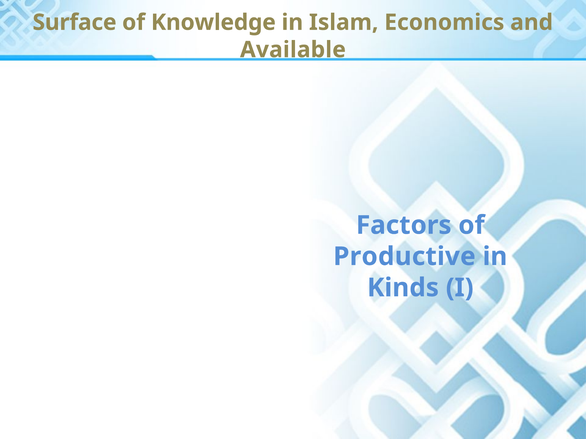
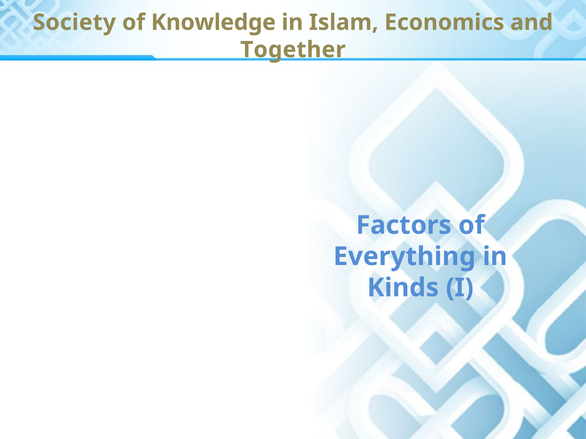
Surface: Surface -> Society
Available: Available -> Together
Productive: Productive -> Everything
